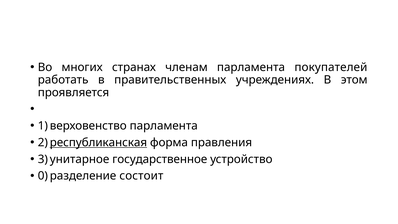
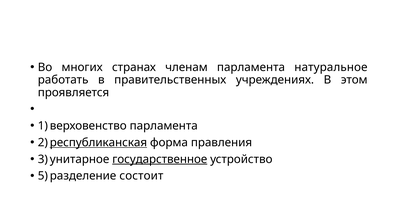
покупателей: покупателей -> натуральное
государственное underline: none -> present
0: 0 -> 5
